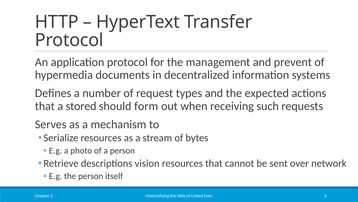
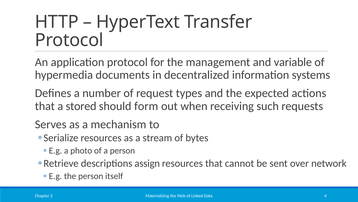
prevent: prevent -> variable
vision: vision -> assign
